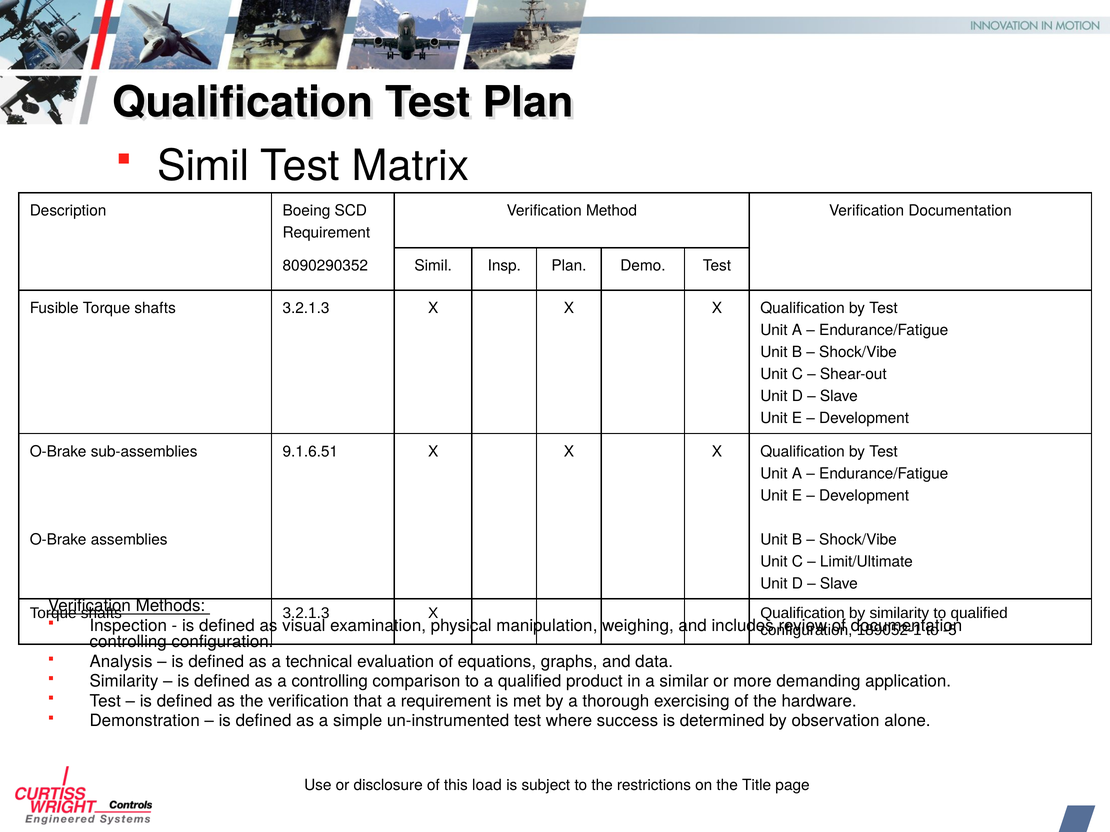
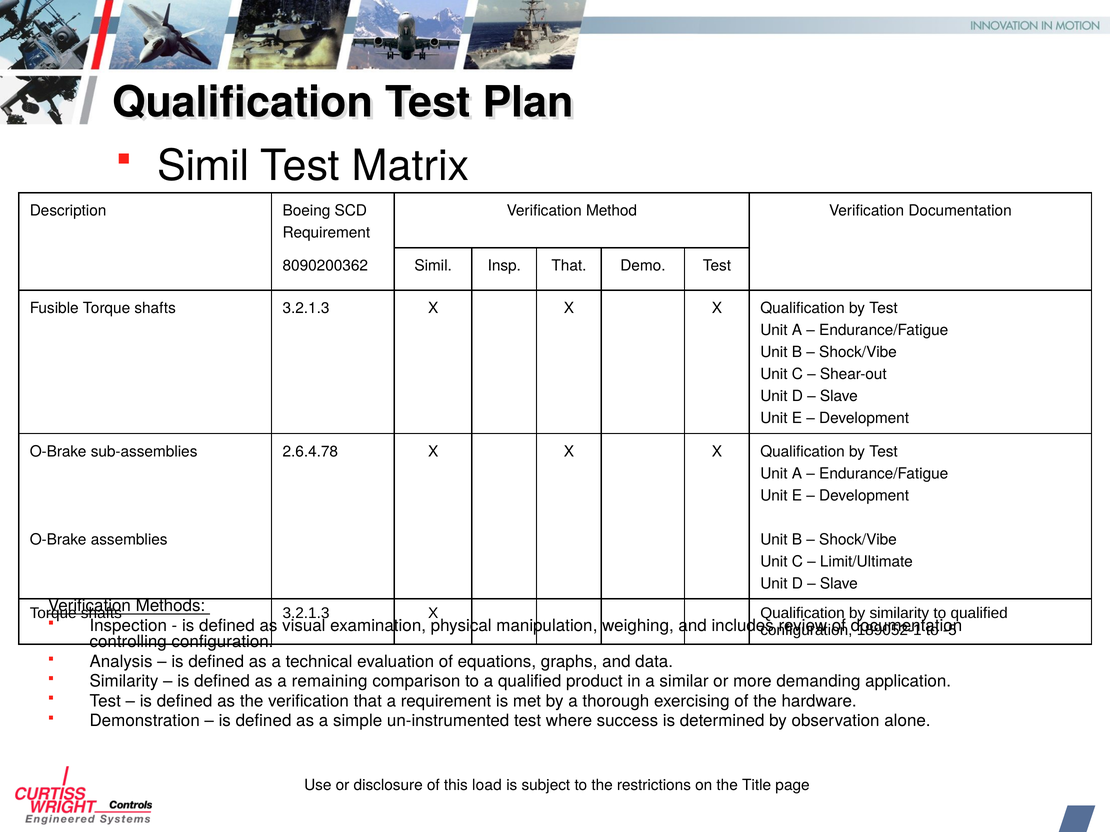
8090290352: 8090290352 -> 8090200362
Insp Plan: Plan -> That
9.1.6.51: 9.1.6.51 -> 2.6.4.78
a controlling: controlling -> remaining
